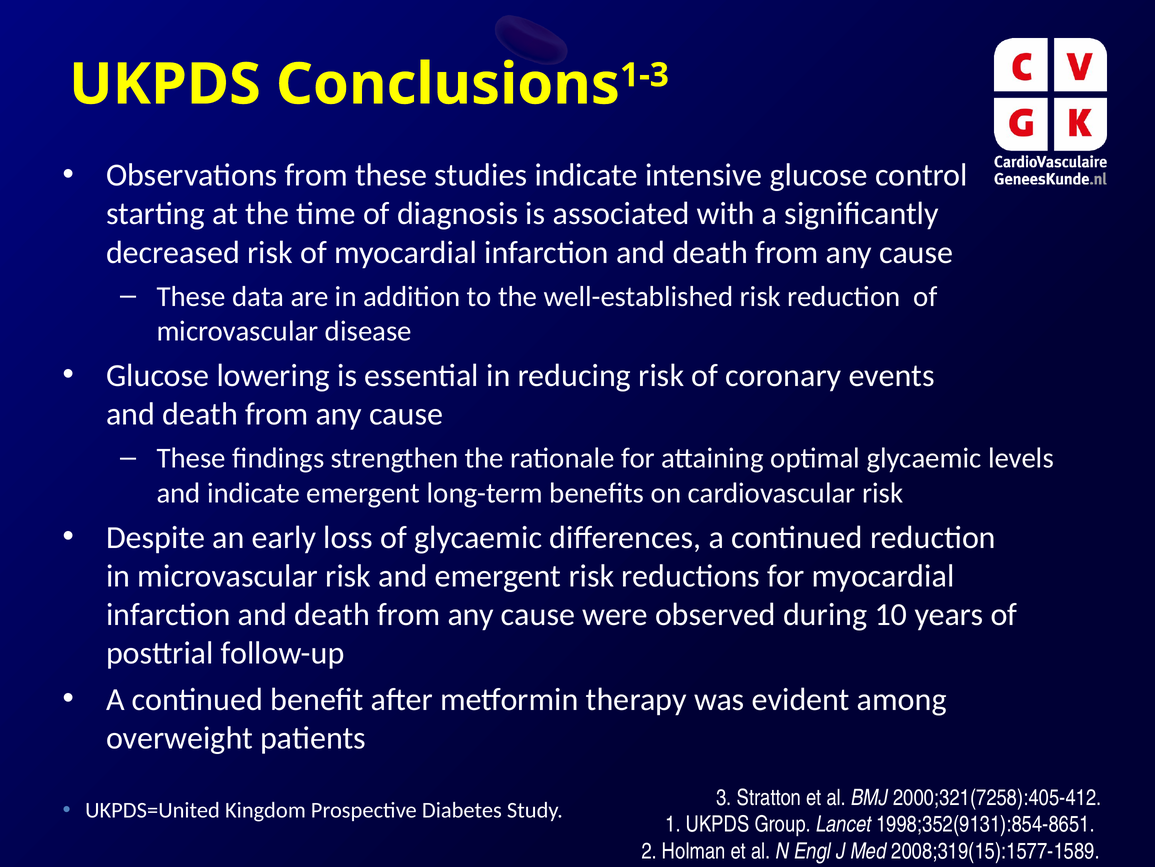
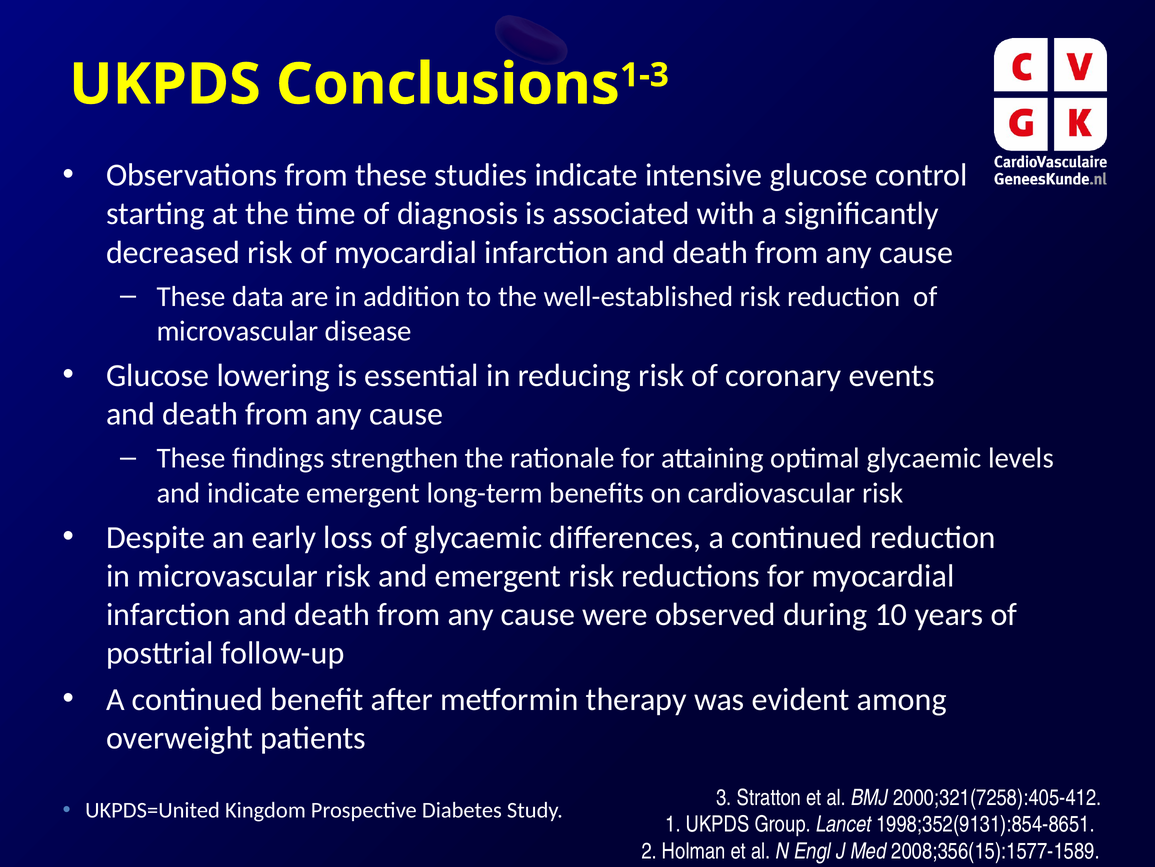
2008;319(15):1577-1589: 2008;319(15):1577-1589 -> 2008;356(15):1577-1589
